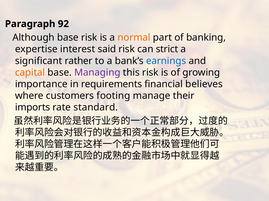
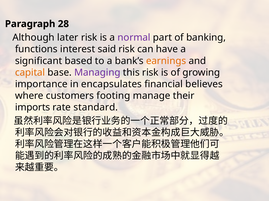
92: 92 -> 28
Although base: base -> later
normal colour: orange -> purple
expertise: expertise -> functions
strict: strict -> have
rather: rather -> based
earnings colour: blue -> orange
requirements: requirements -> encapsulates
